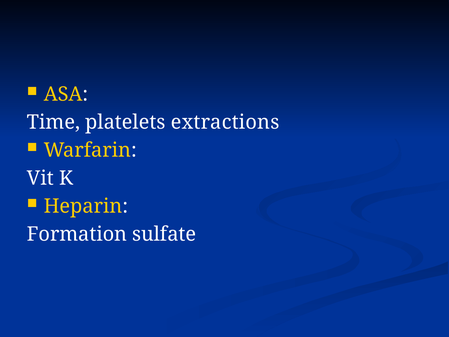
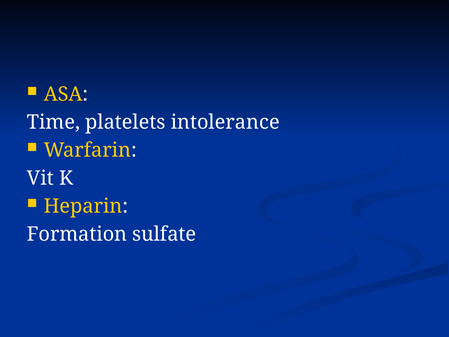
extractions: extractions -> intolerance
